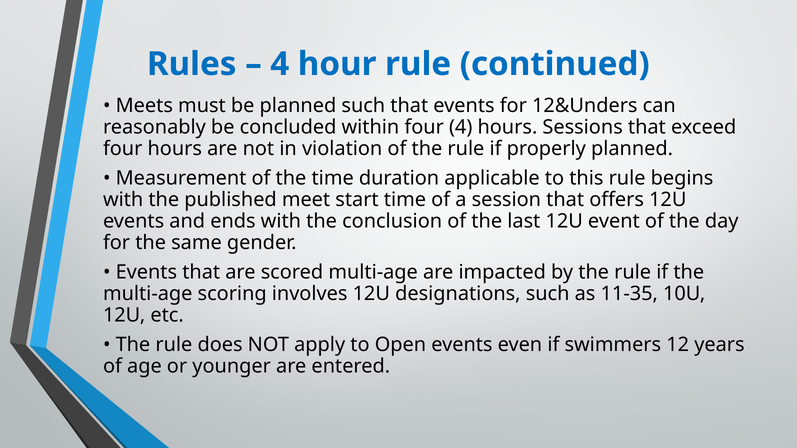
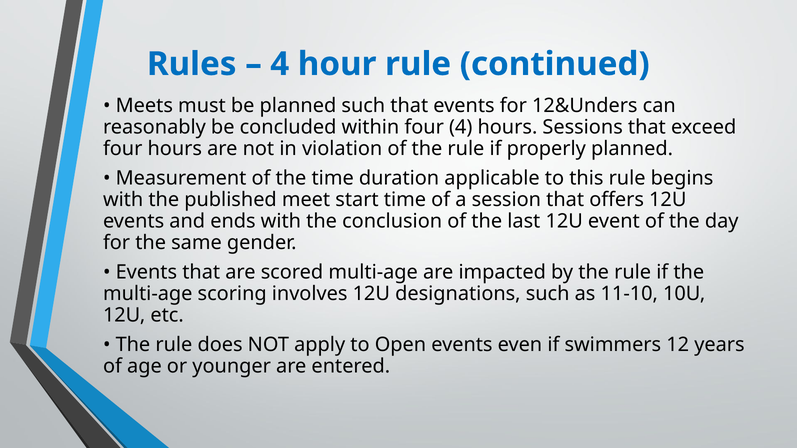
11-35: 11-35 -> 11-10
